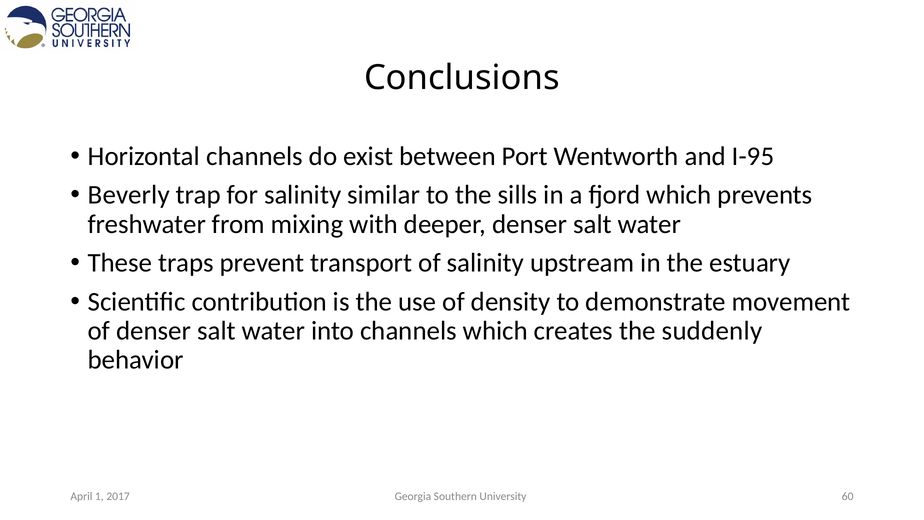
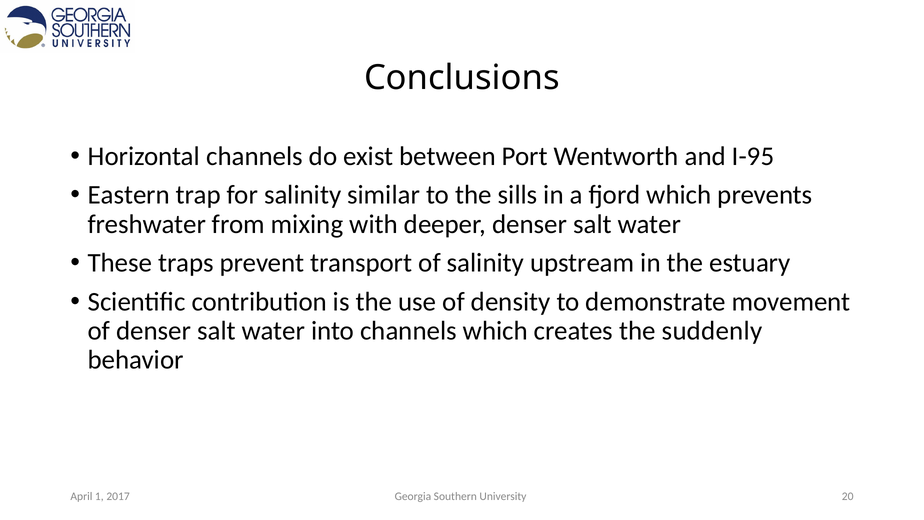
Beverly: Beverly -> Eastern
60: 60 -> 20
